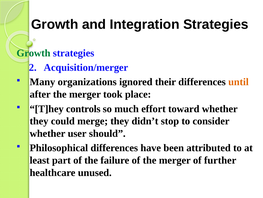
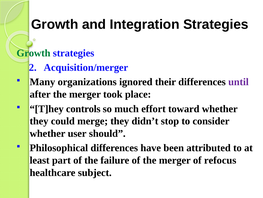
until colour: orange -> purple
further: further -> refocus
unused: unused -> subject
